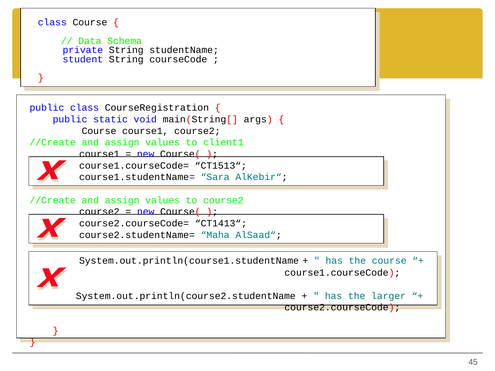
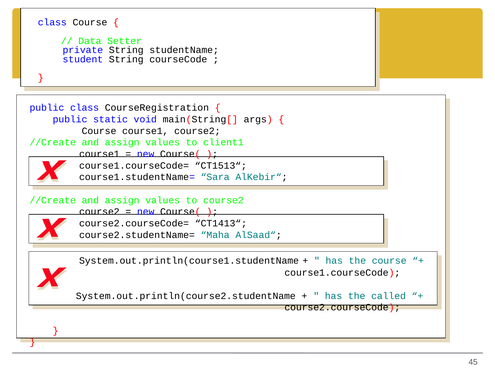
Schema: Schema -> Setter
larger: larger -> called
